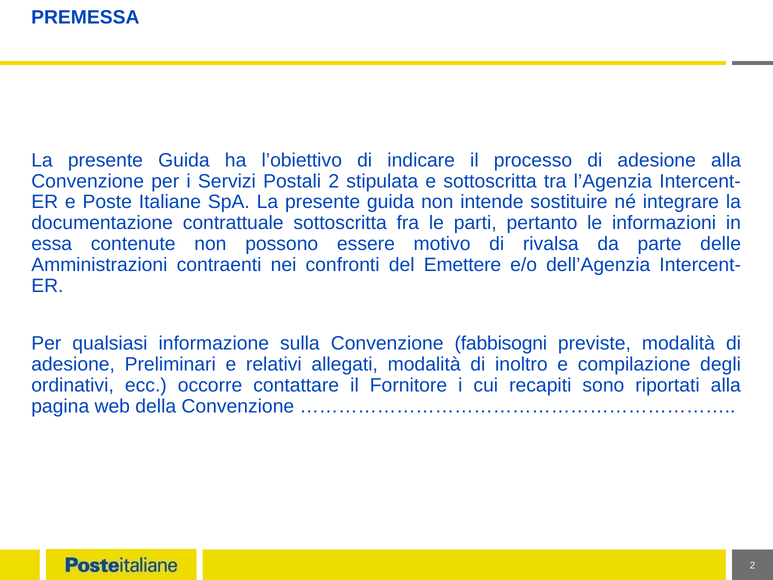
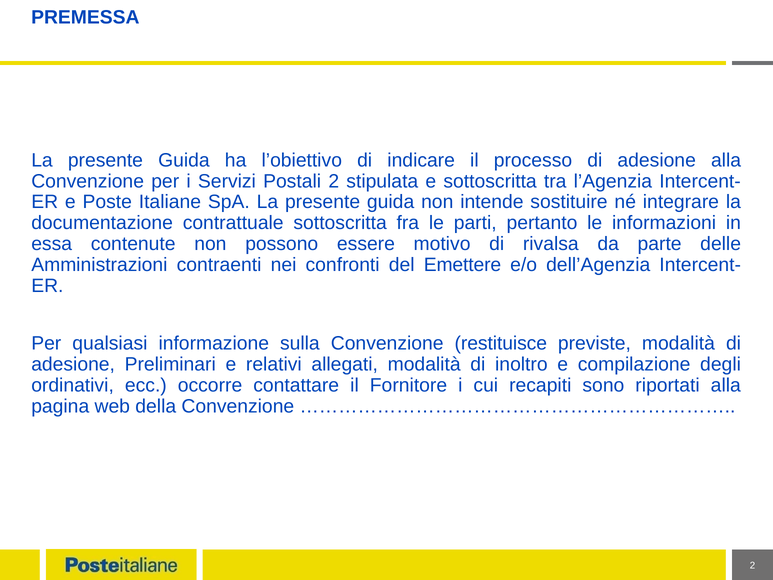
fabbisogni: fabbisogni -> restituisce
